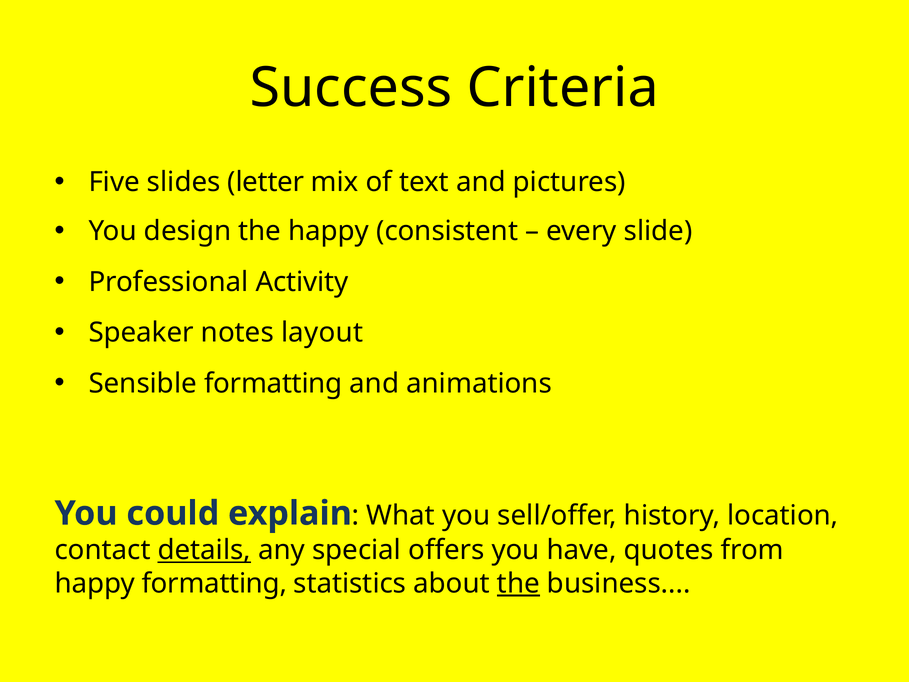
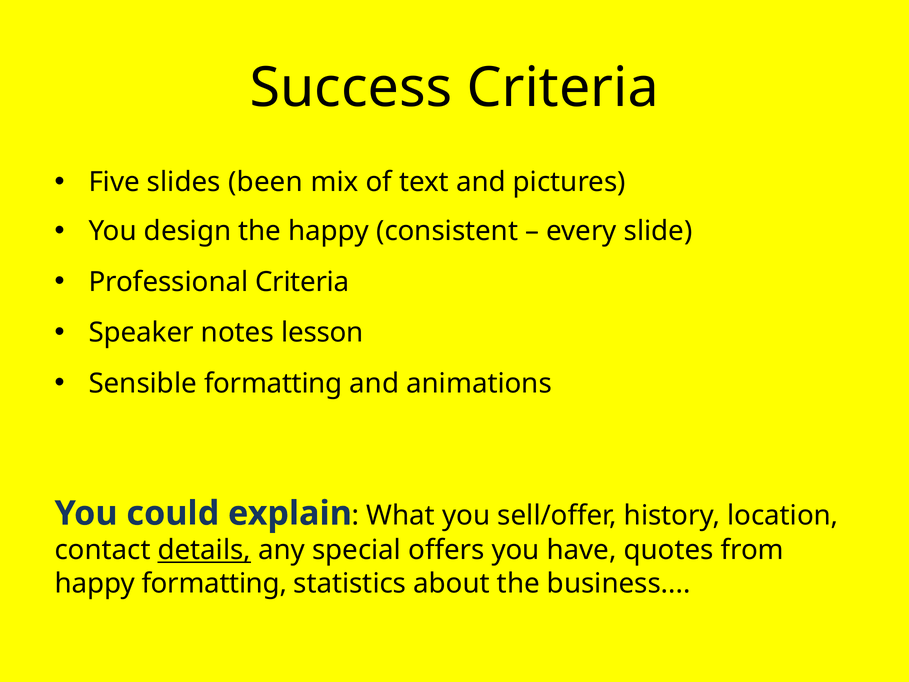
letter: letter -> been
Professional Activity: Activity -> Criteria
layout: layout -> lesson
the at (518, 583) underline: present -> none
